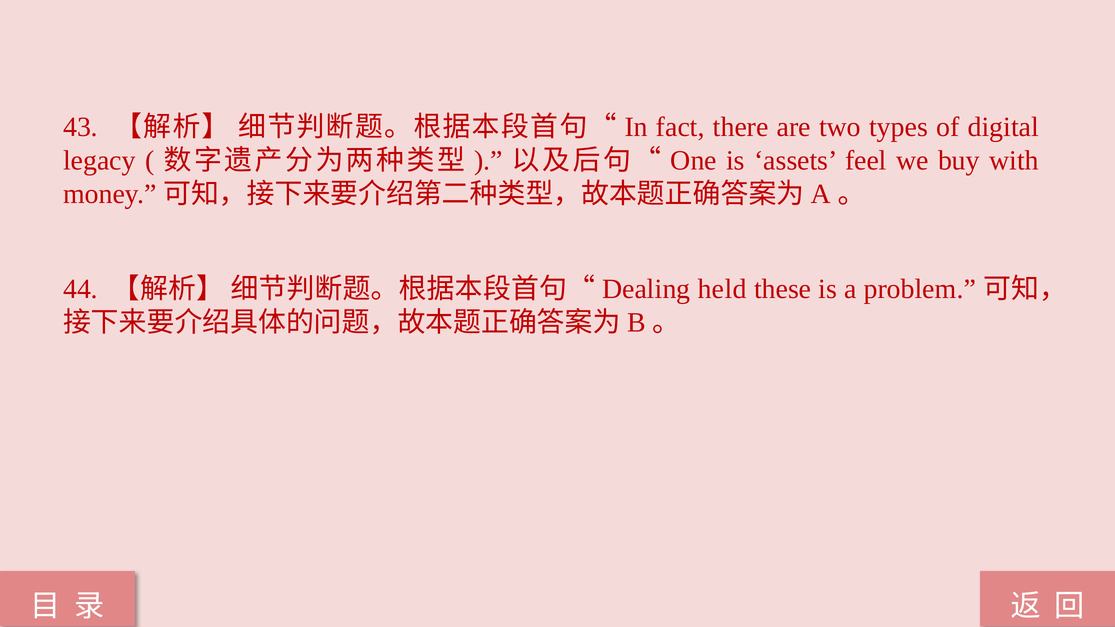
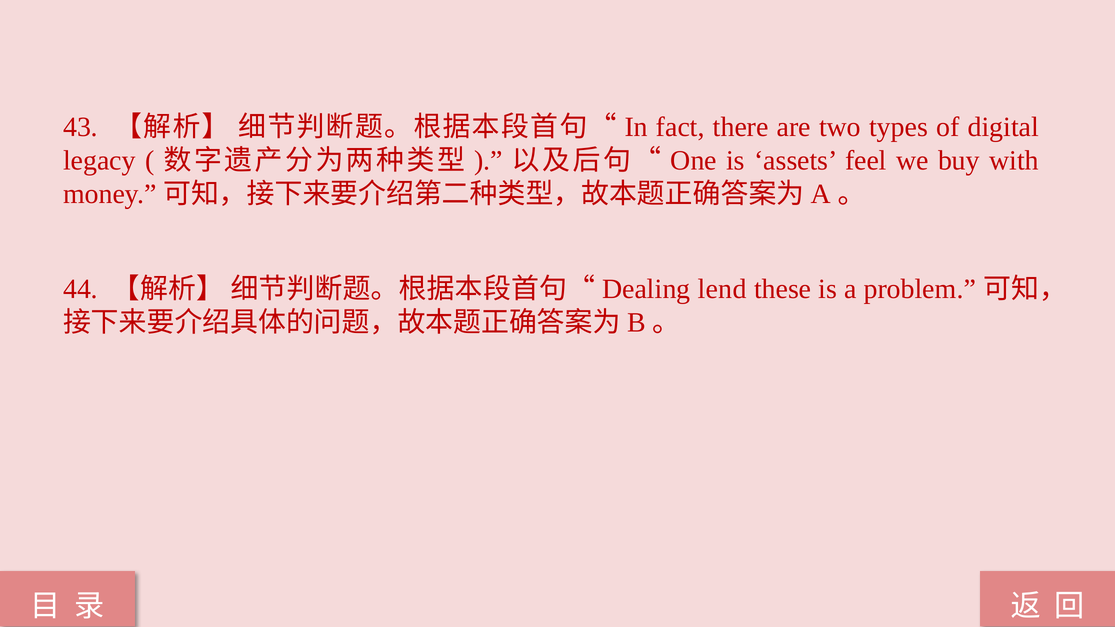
held: held -> lend
